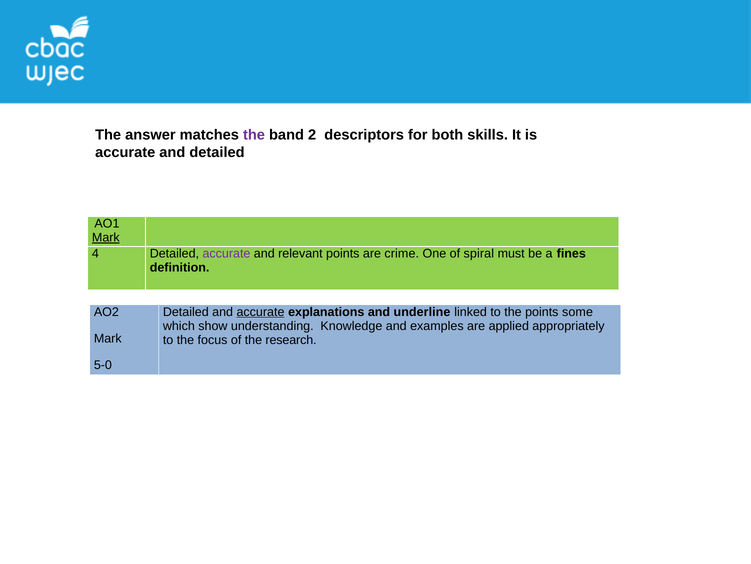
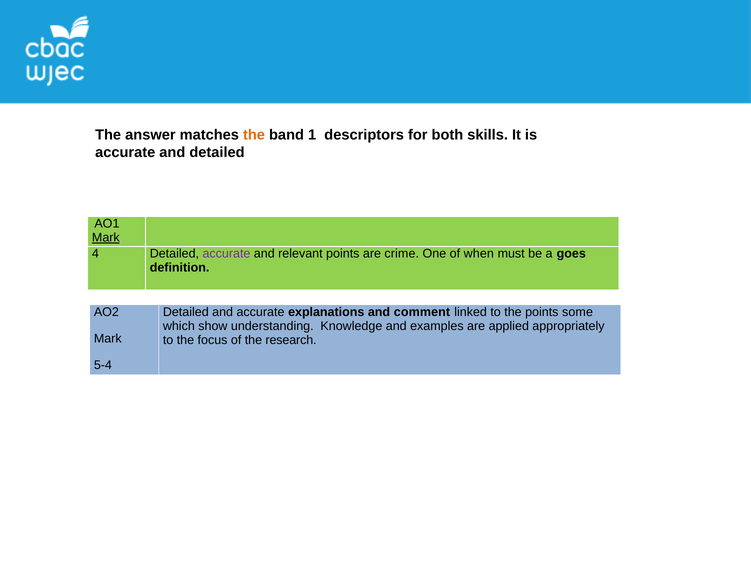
the at (254, 135) colour: purple -> orange
2: 2 -> 1
spiral: spiral -> when
fines: fines -> goes
accurate at (261, 312) underline: present -> none
underline: underline -> comment
5-0: 5-0 -> 5-4
